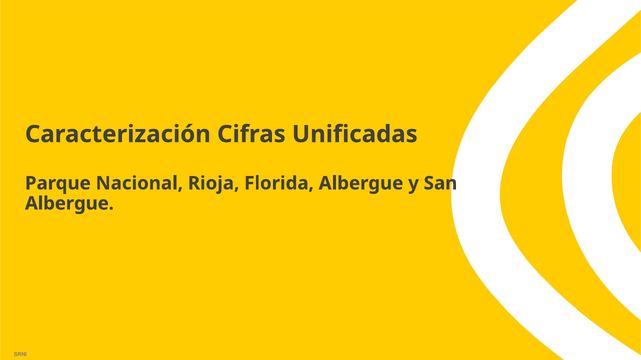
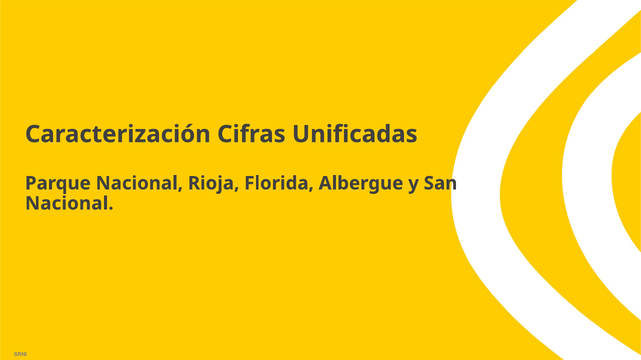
Albergue at (69, 204): Albergue -> Nacional
